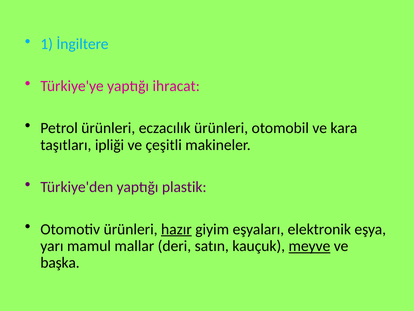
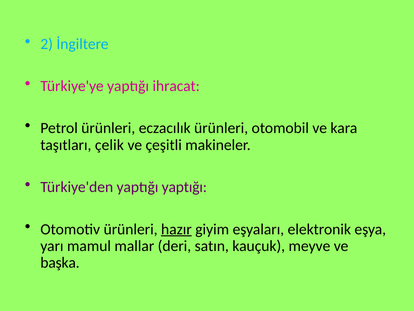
1: 1 -> 2
ipliği: ipliği -> çelik
yaptığı plastik: plastik -> yaptığı
meyve underline: present -> none
